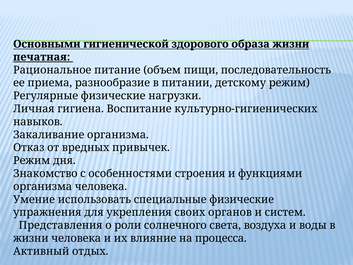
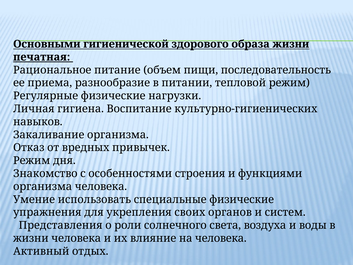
детскому: детскому -> тепловой
на процесса: процесса -> человека
